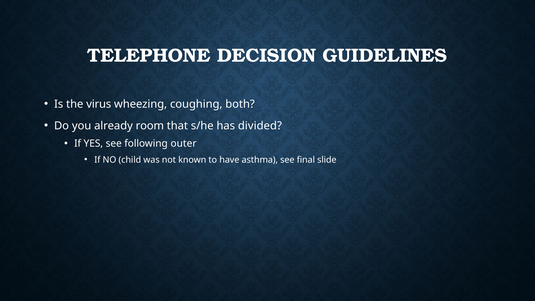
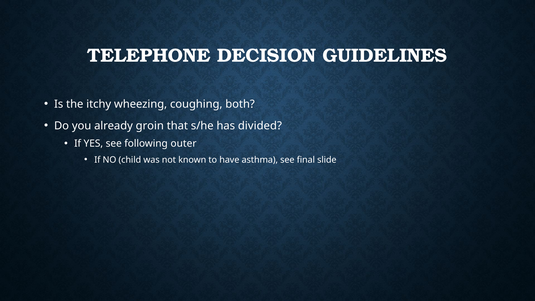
virus: virus -> itchy
room: room -> groin
